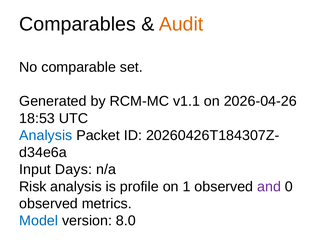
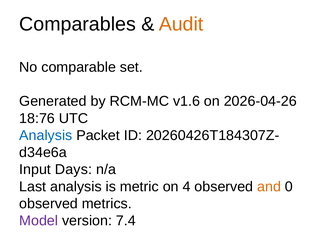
v1.1: v1.1 -> v1.6
18:53: 18:53 -> 18:76
Risk: Risk -> Last
profile: profile -> metric
1: 1 -> 4
and colour: purple -> orange
Model colour: blue -> purple
8.0: 8.0 -> 7.4
